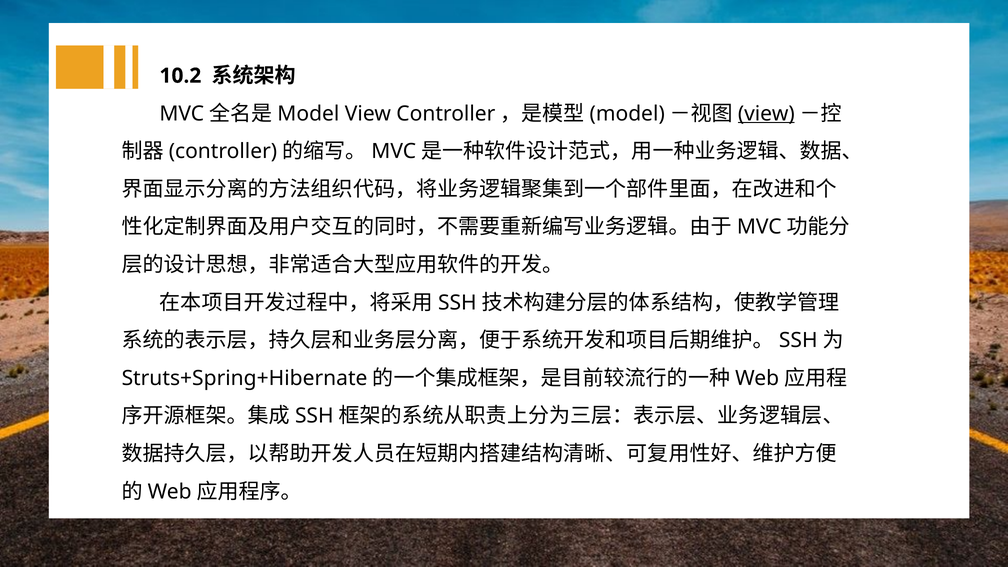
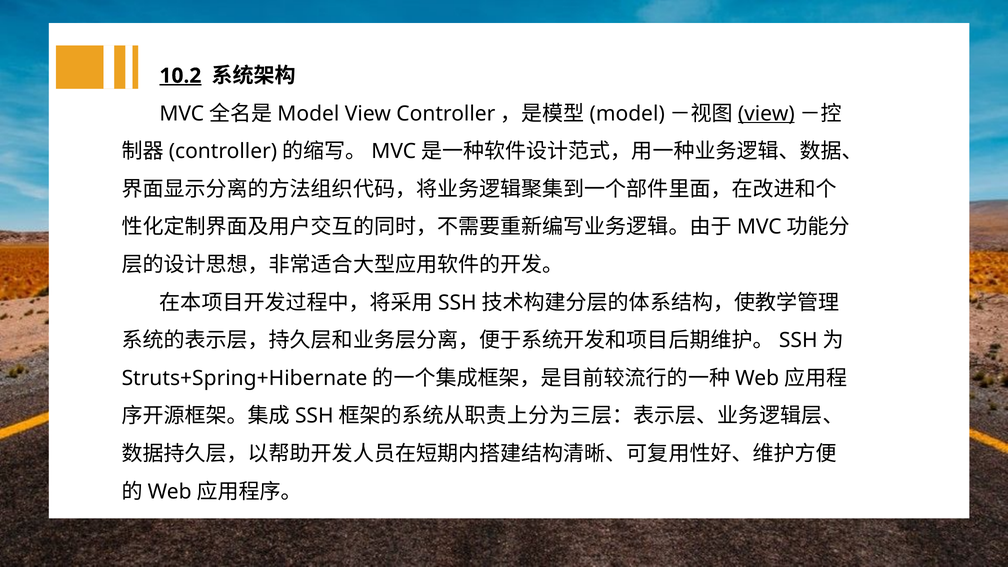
10.2 underline: none -> present
